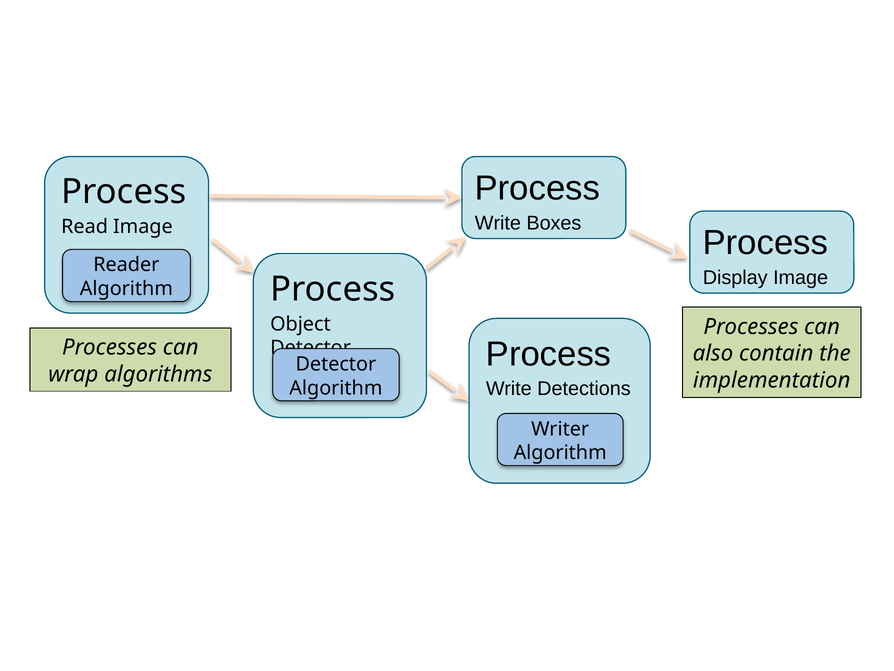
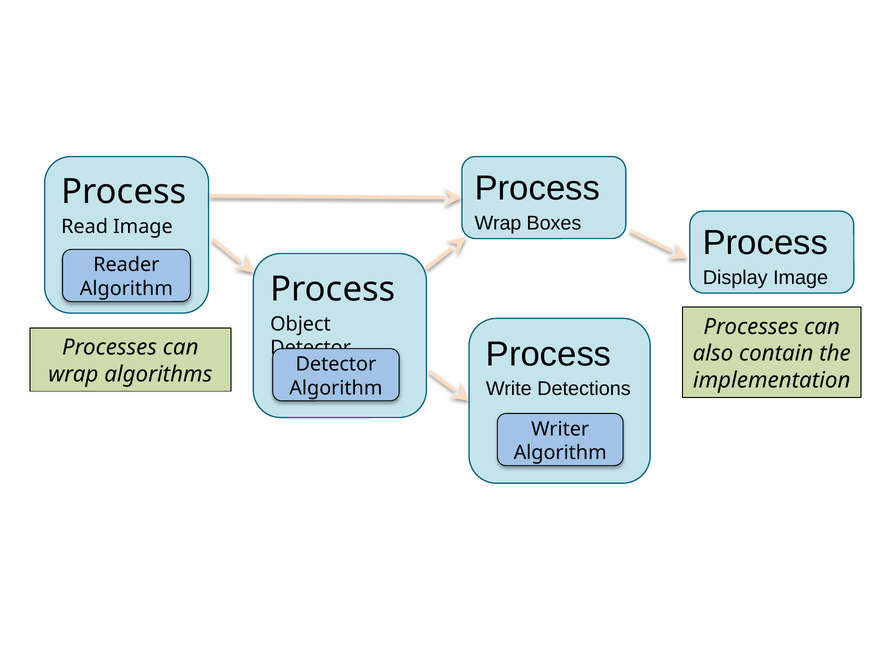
Write at (498, 223): Write -> Wrap
